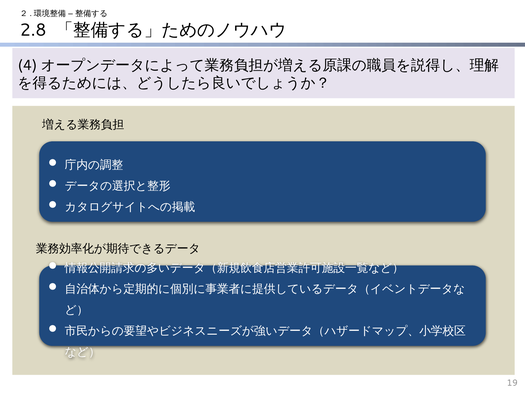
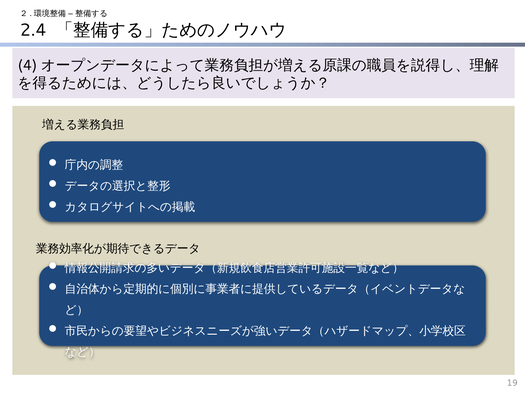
2.8: 2.8 -> 2.4
